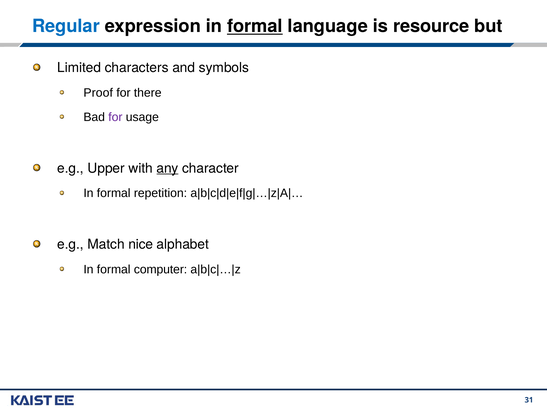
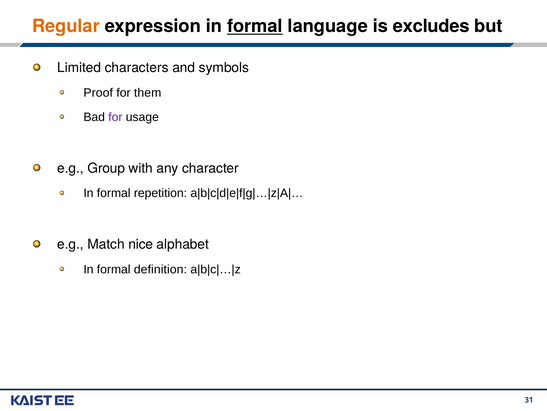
Regular colour: blue -> orange
resource: resource -> excludes
there: there -> them
Upper: Upper -> Group
any underline: present -> none
computer: computer -> definition
